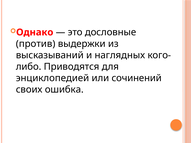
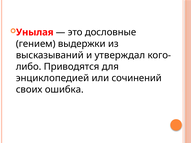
Однако: Однако -> Унылая
против: против -> гением
наглядных: наглядных -> утверждал
